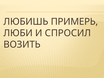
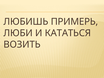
СПРОСИЛ: СПРОСИЛ -> КАТАТЬСЯ
